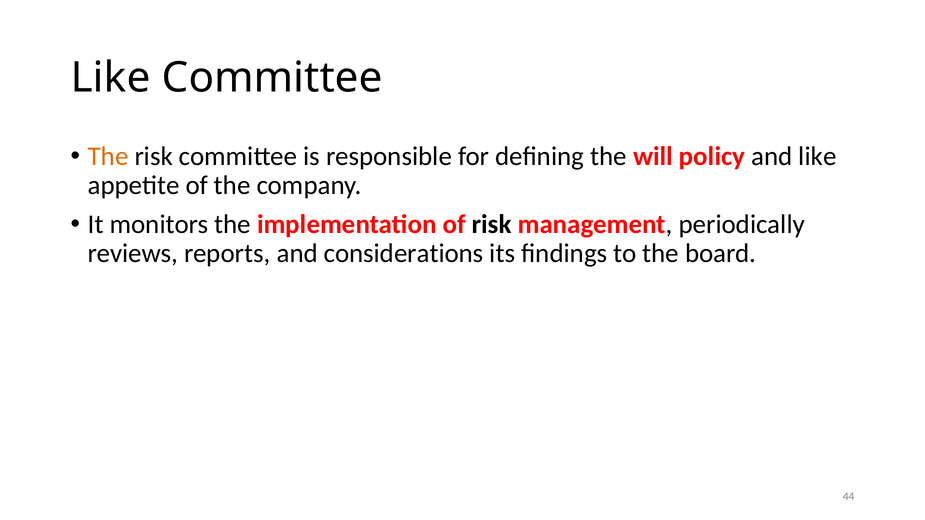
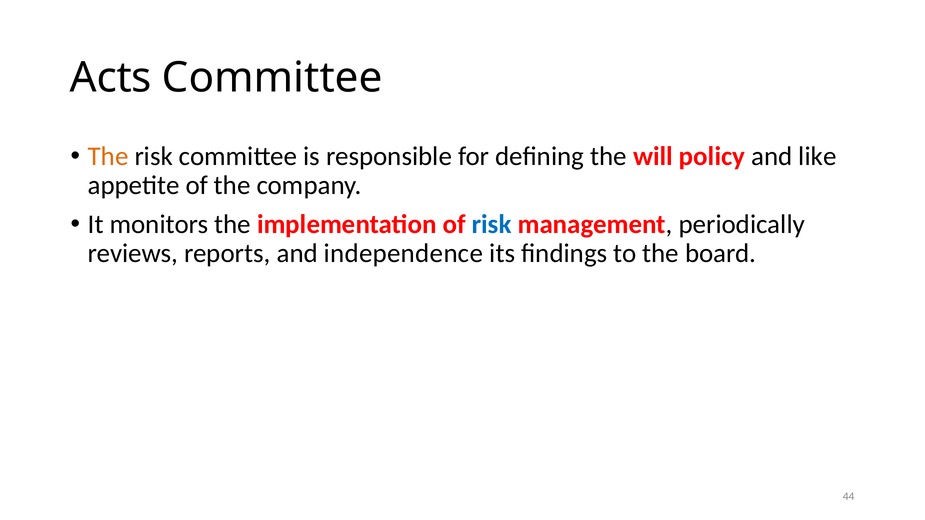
Like at (111, 78): Like -> Acts
risk at (492, 224) colour: black -> blue
considerations: considerations -> independence
